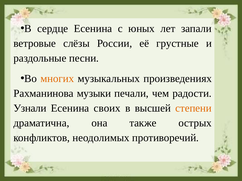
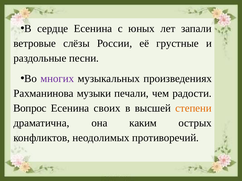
многих colour: orange -> purple
Узнали: Узнали -> Вопрос
также: также -> каким
